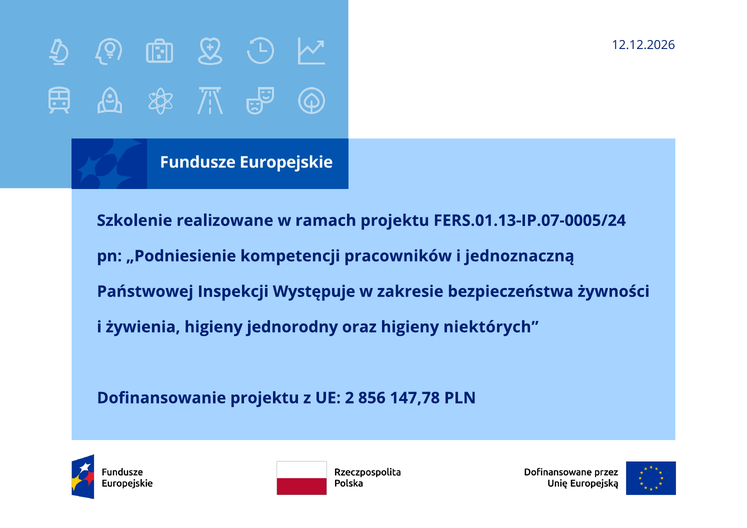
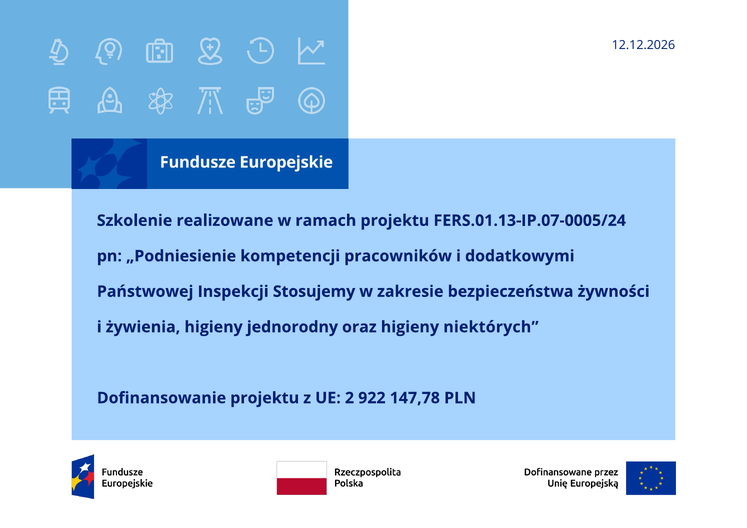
jednoznaczną: jednoznaczną -> dodatkowymi
Występuje: Występuje -> Stosujemy
856: 856 -> 922
